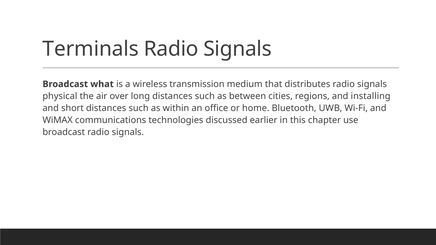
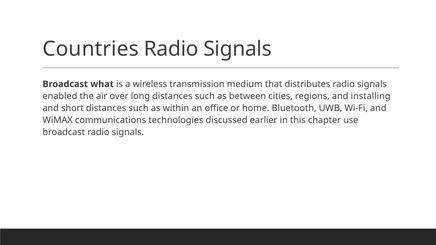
Terminals: Terminals -> Countries
physical: physical -> enabled
